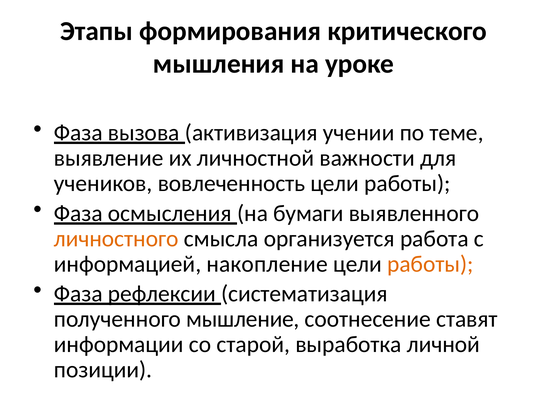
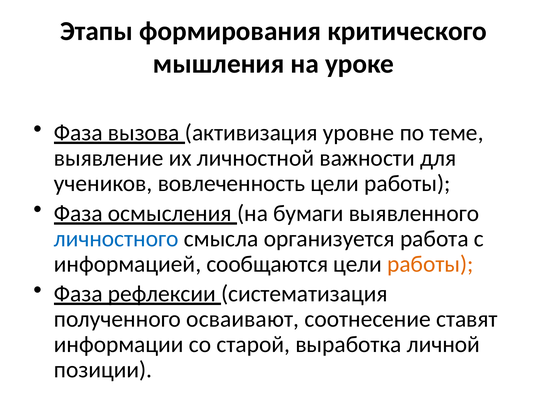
учении: учении -> уровне
личностного colour: orange -> blue
накопление: накопление -> сообщаются
мышление: мышление -> осваивают
